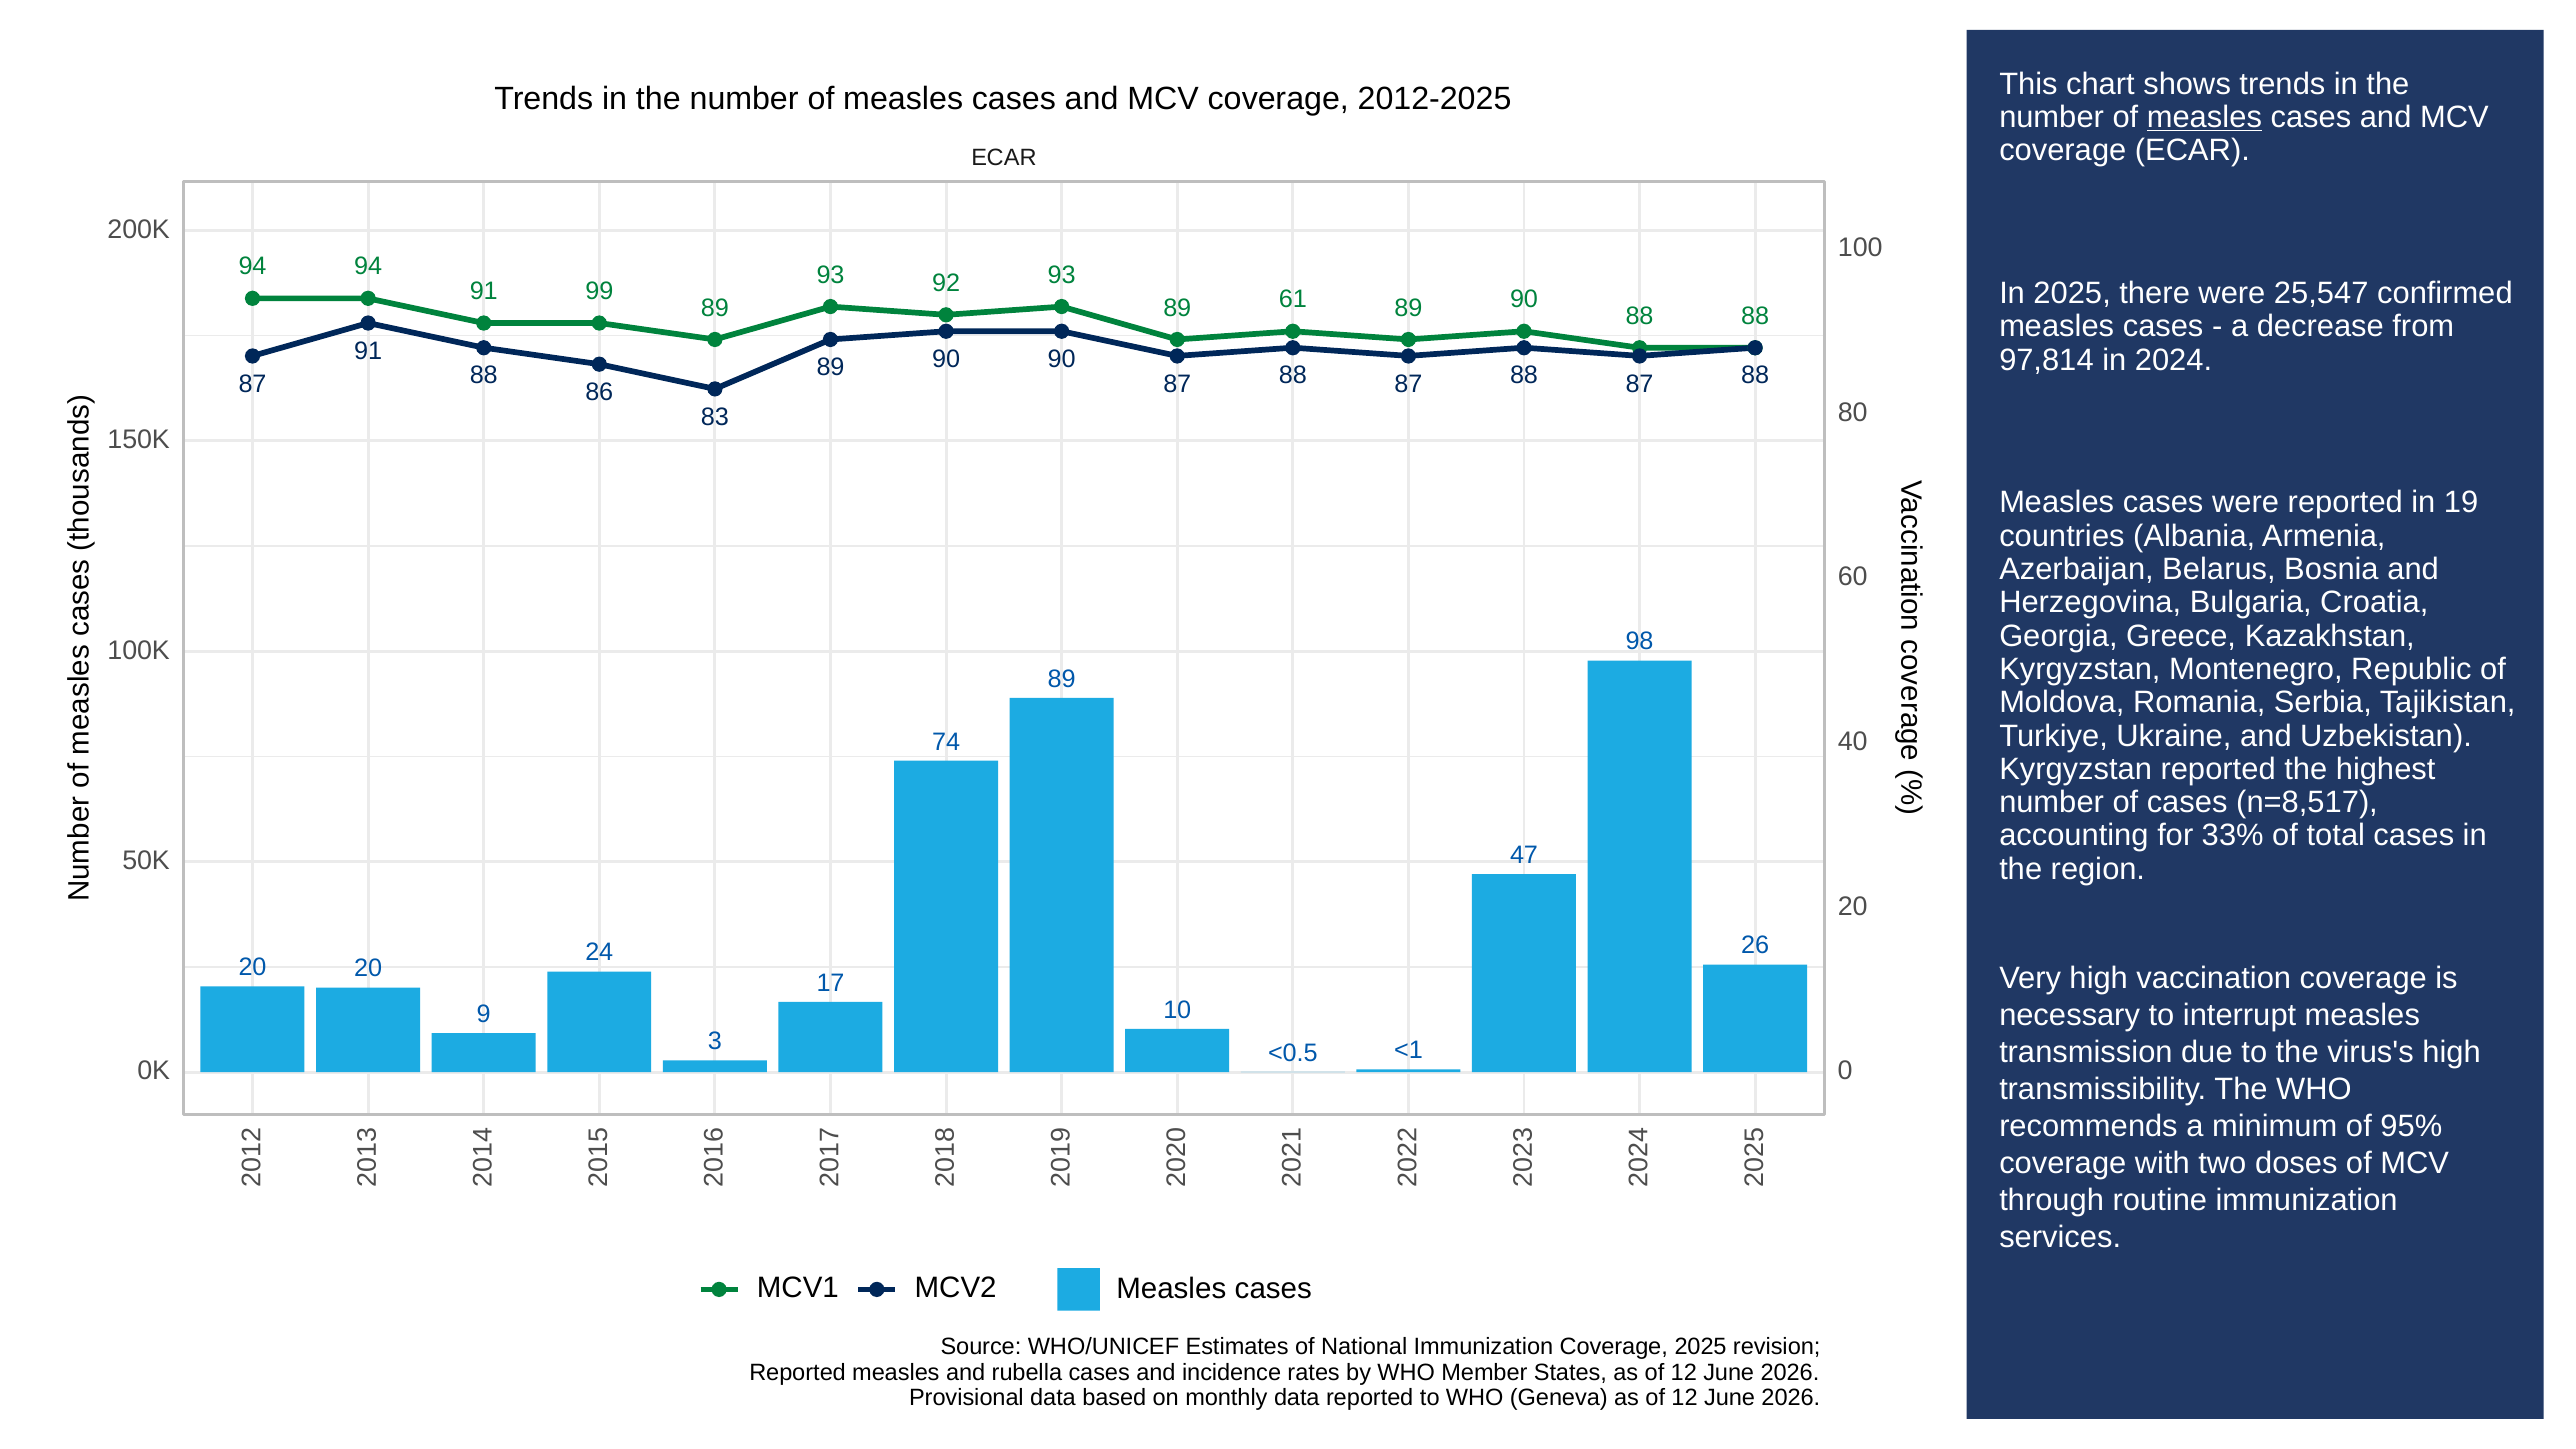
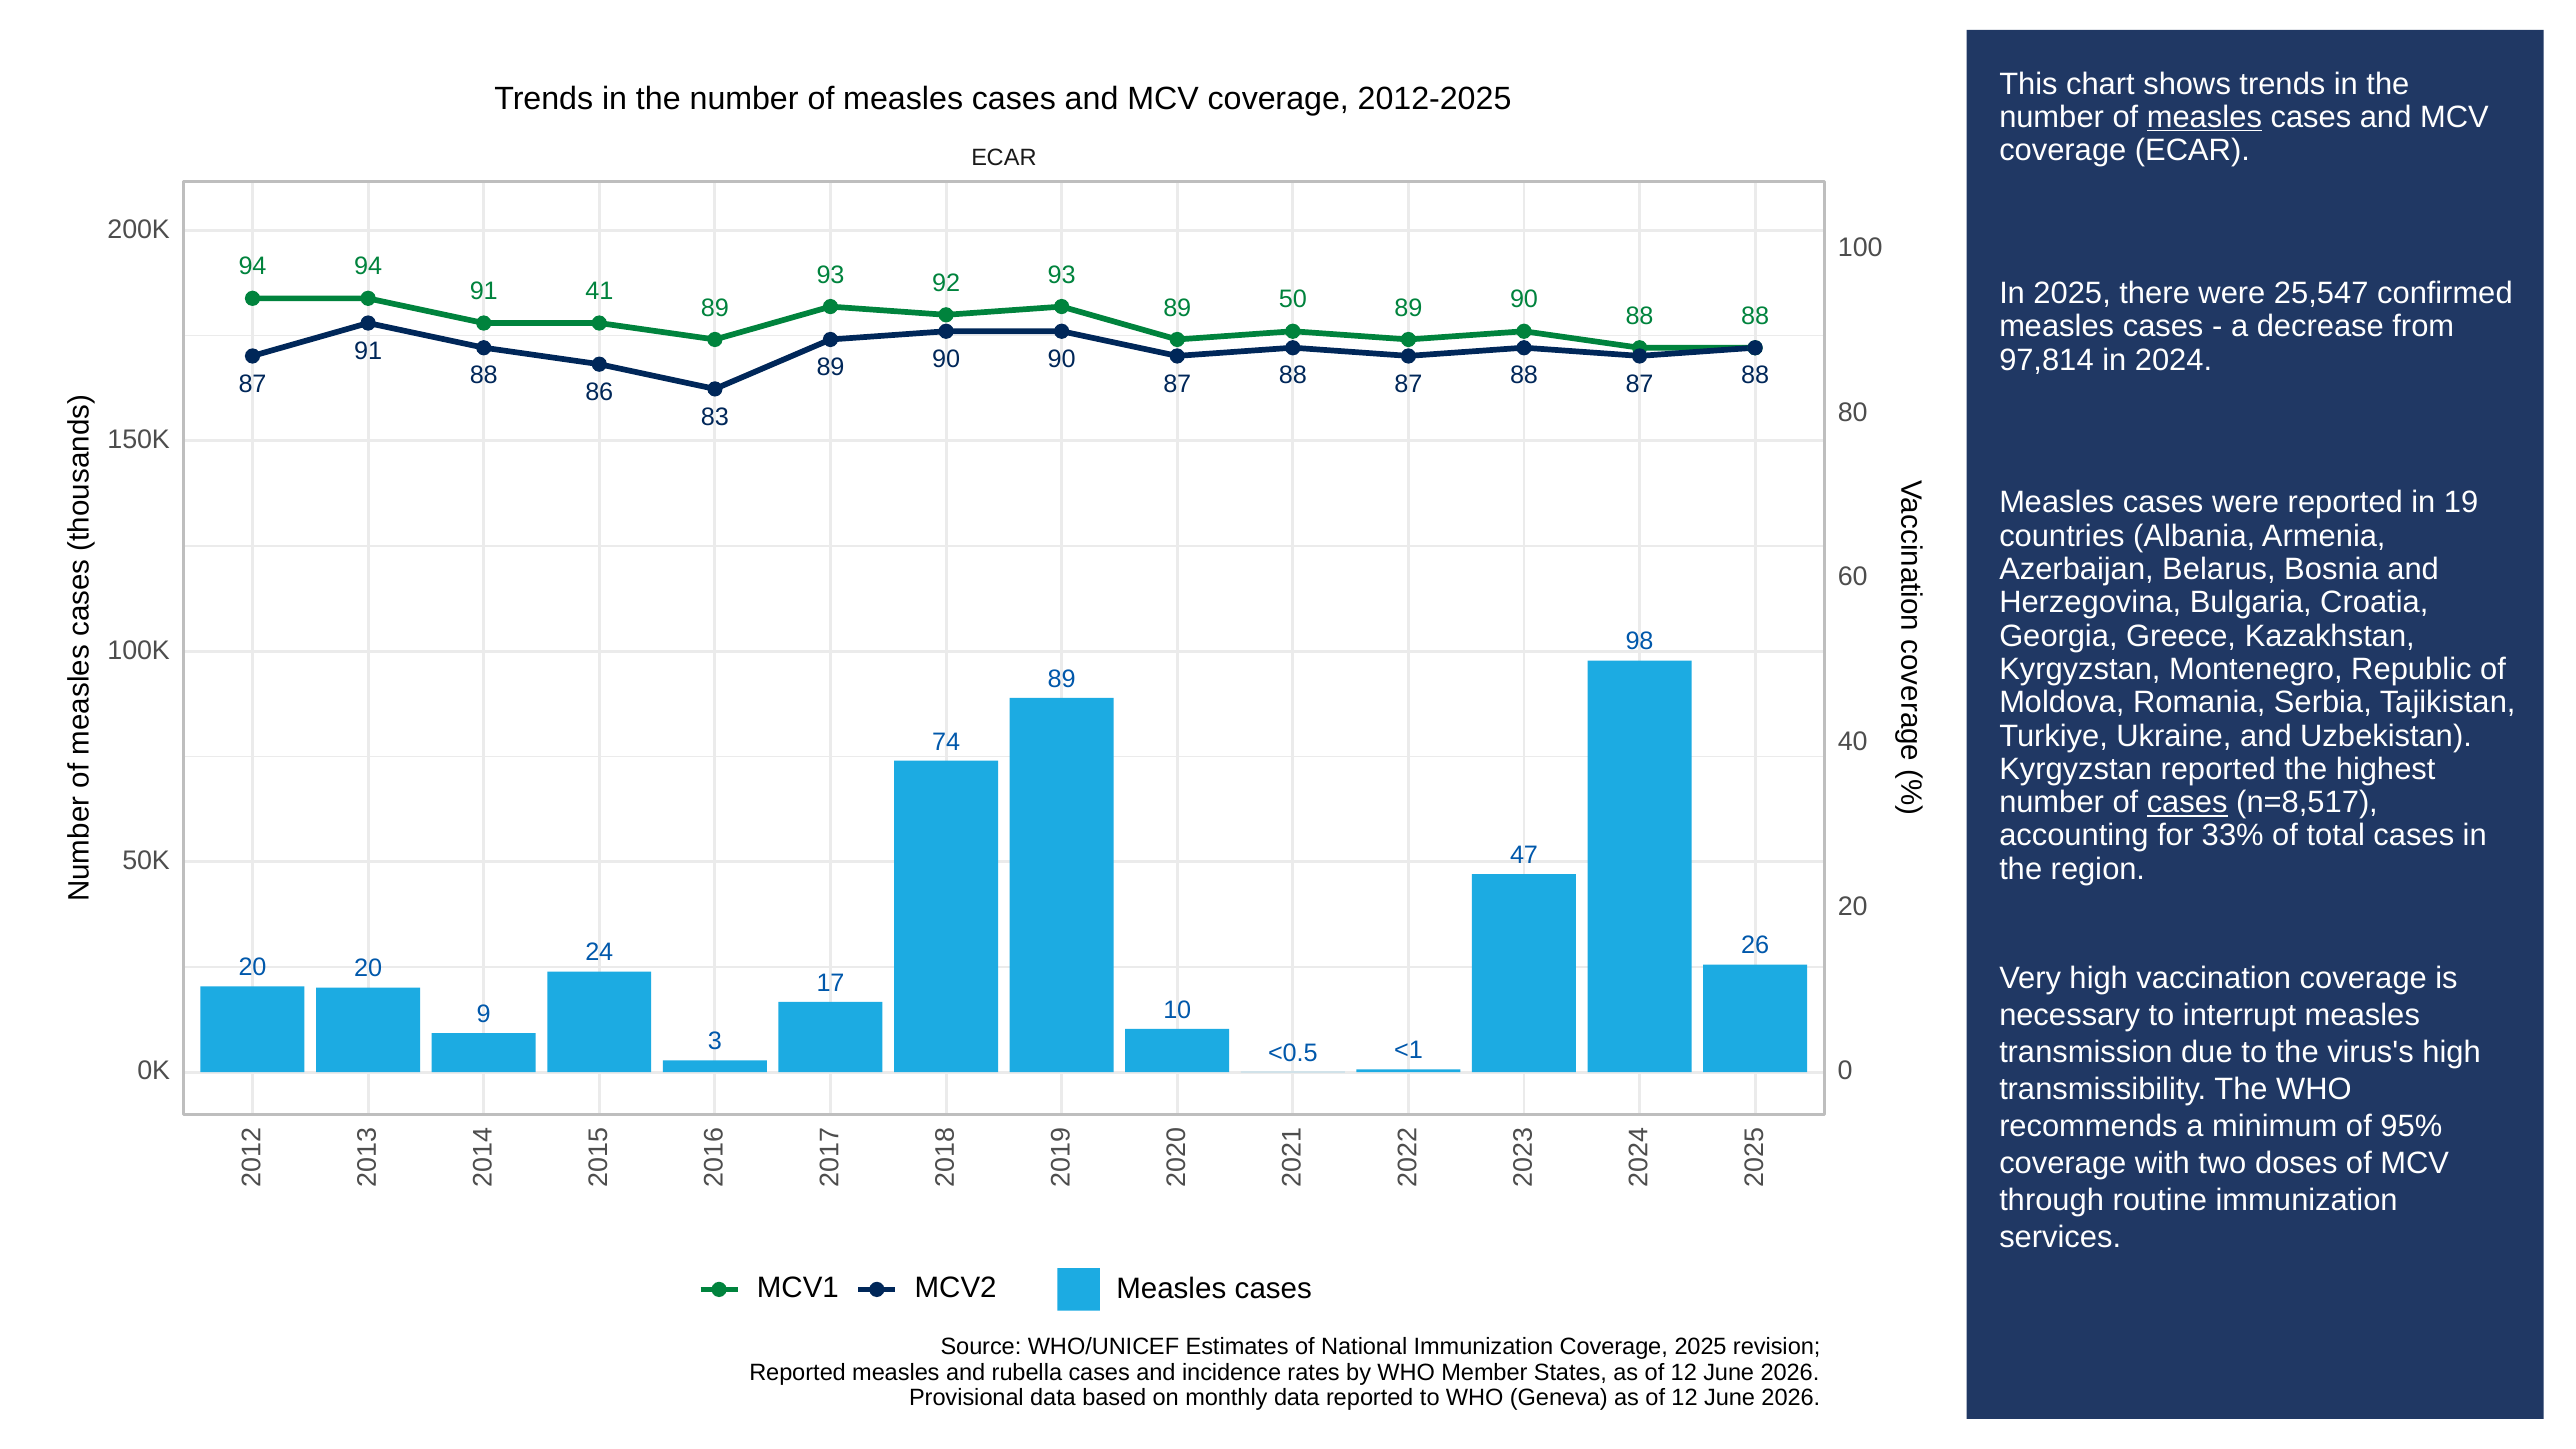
99: 99 -> 41
61: 61 -> 50
cases at (2187, 802) underline: none -> present
